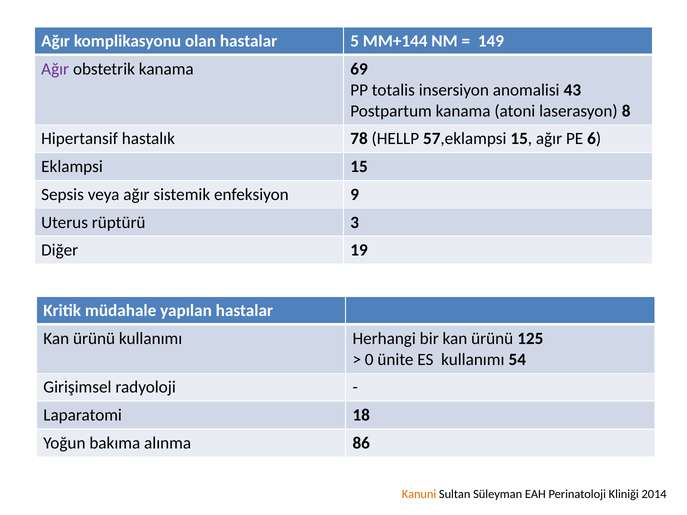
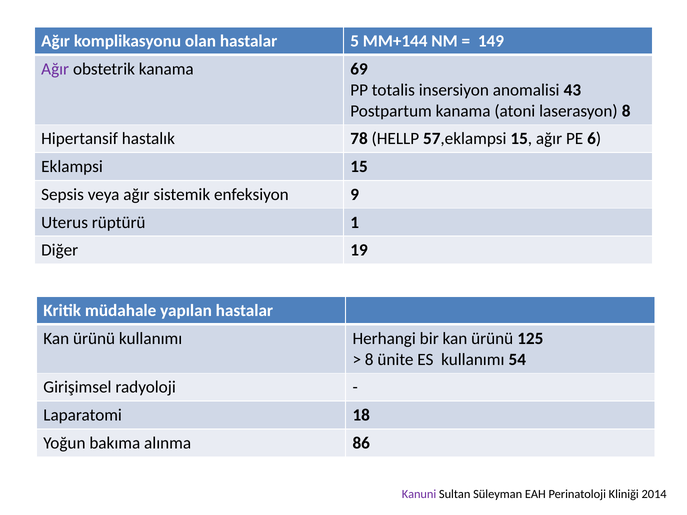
3: 3 -> 1
0 at (369, 360): 0 -> 8
Kanuni colour: orange -> purple
